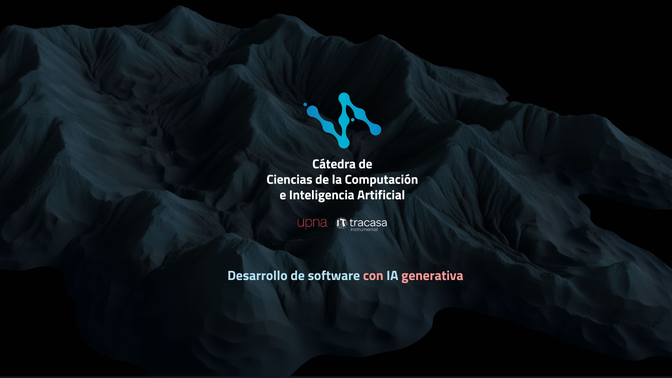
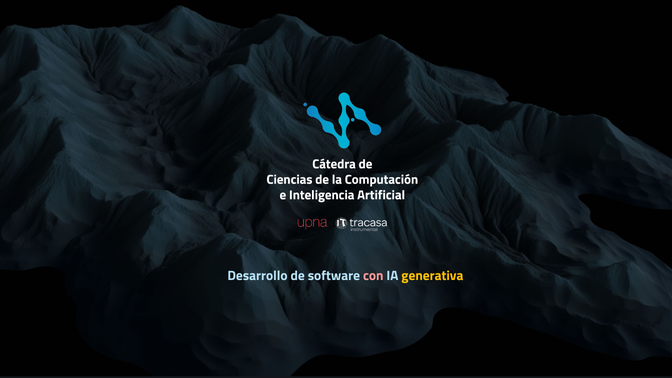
generativa colour: pink -> yellow
